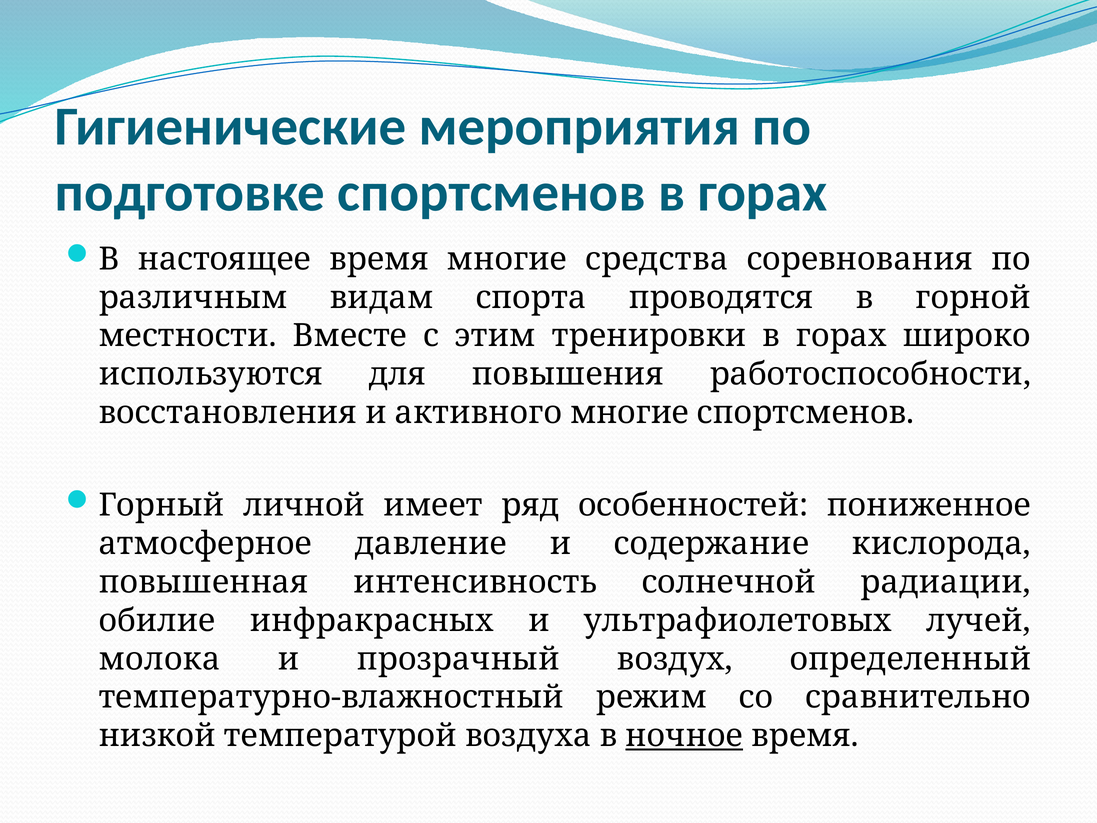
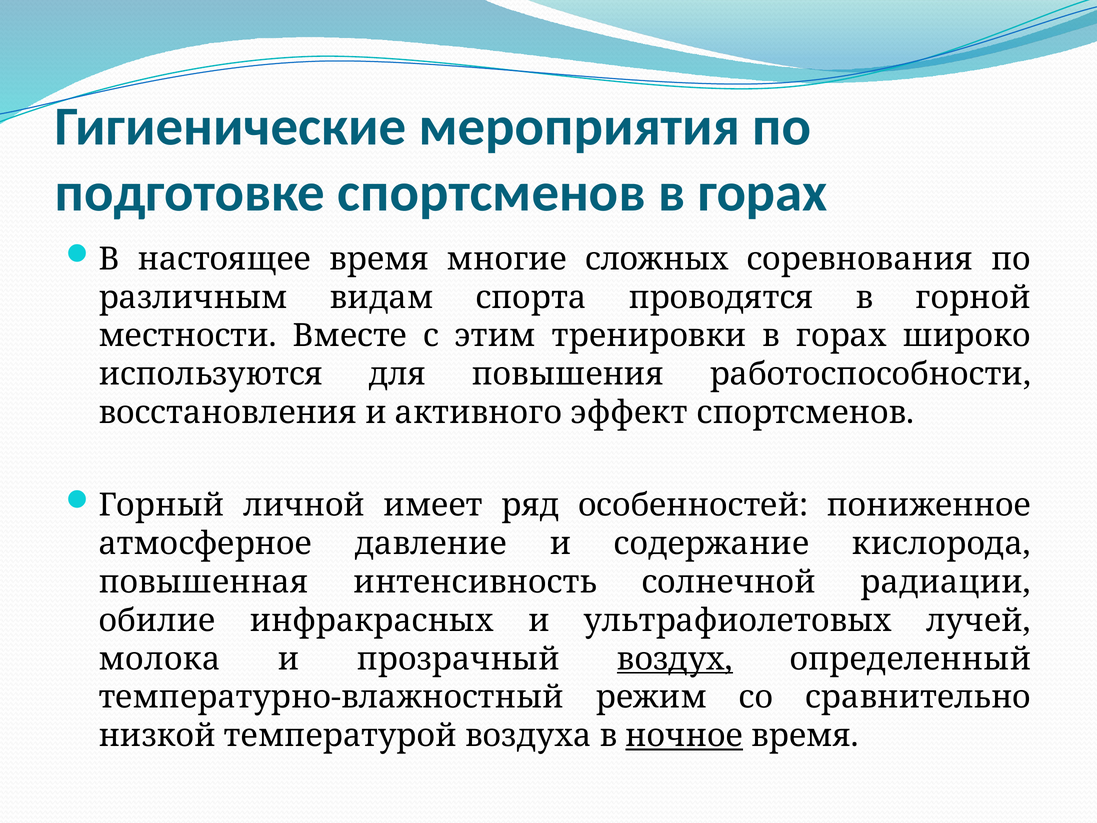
средства: средства -> сложных
активного многие: многие -> эффект
воздух underline: none -> present
